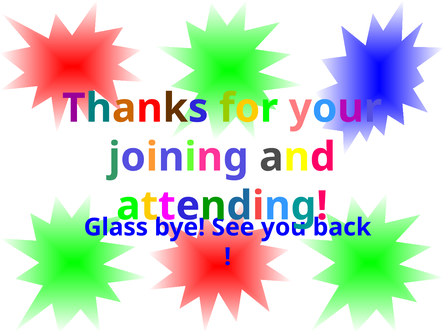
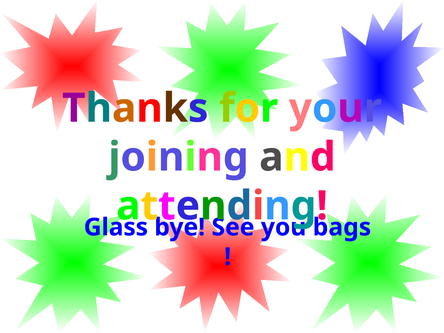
back: back -> bags
